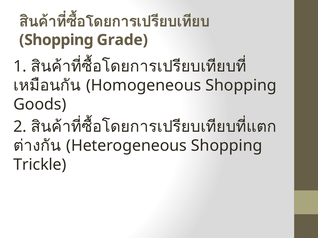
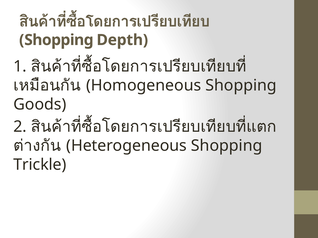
Grade: Grade -> Depth
